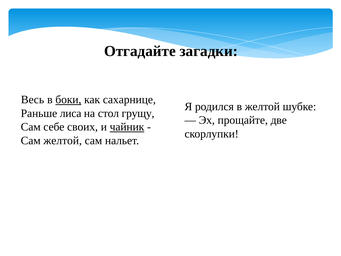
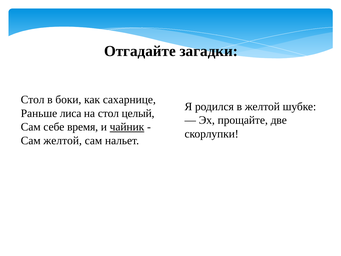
Весь at (33, 100): Весь -> Стол
боки underline: present -> none
грущу: грущу -> целый
своих: своих -> время
